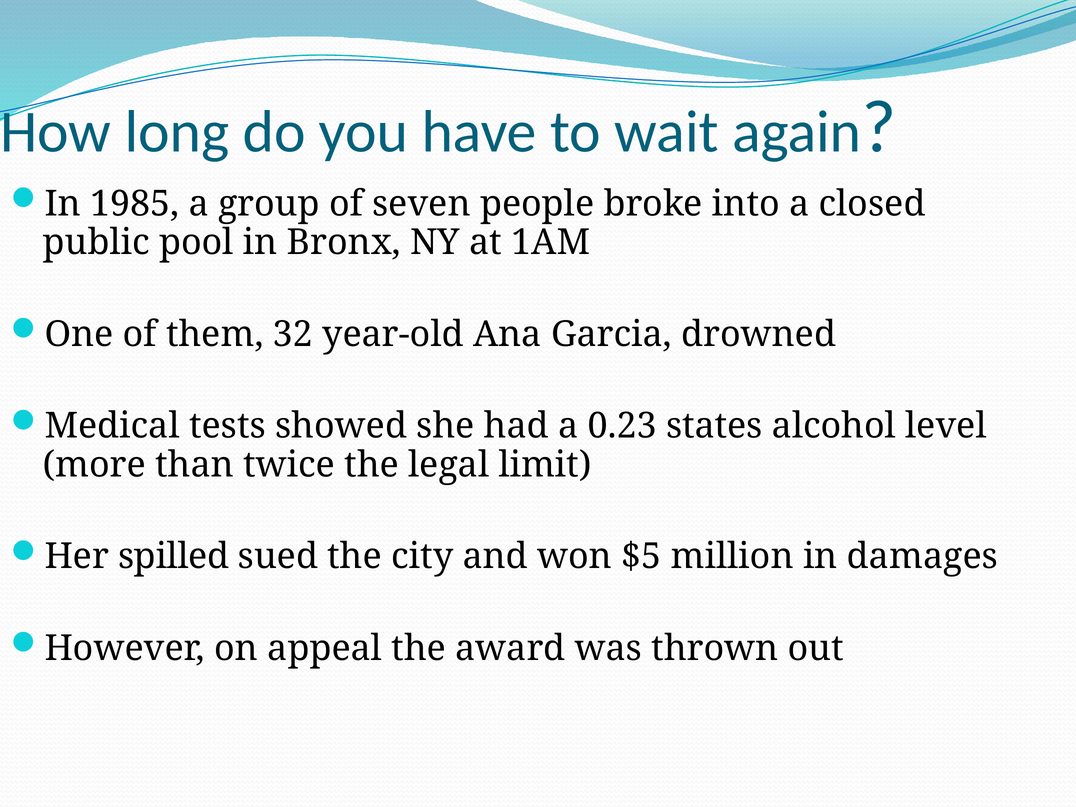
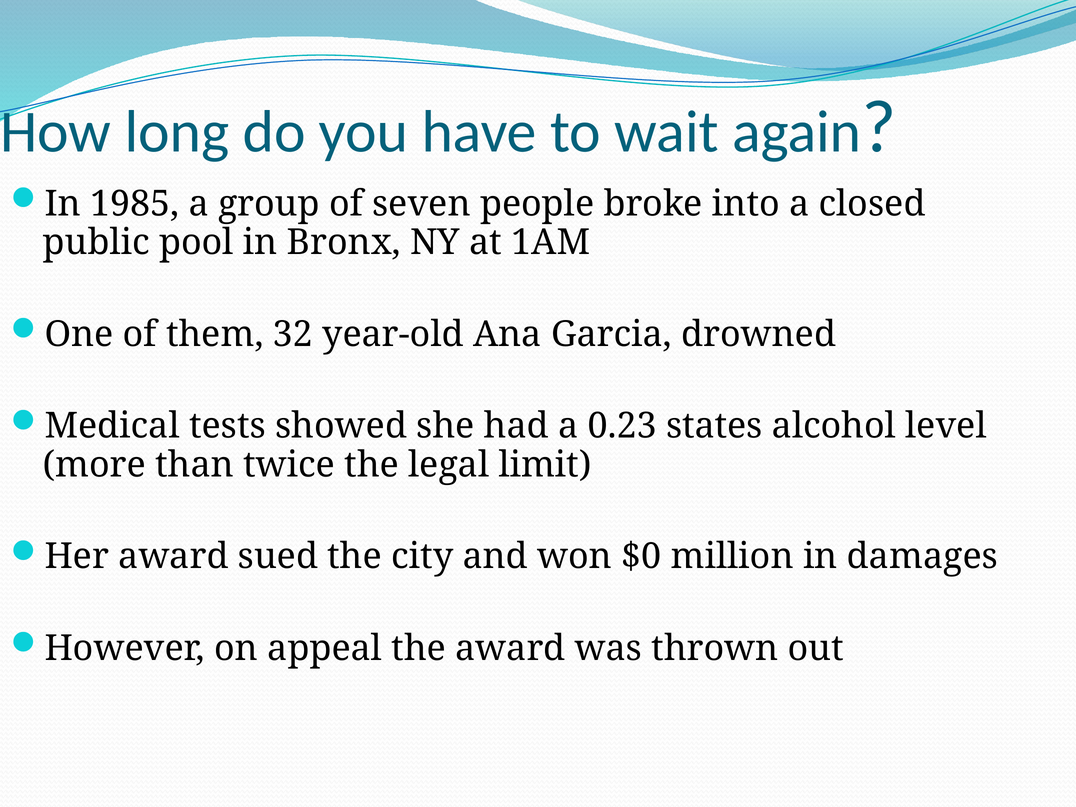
Her spilled: spilled -> award
$5: $5 -> $0
